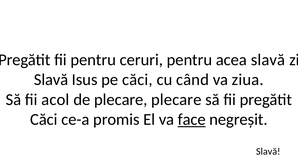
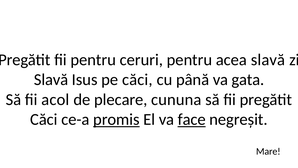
când: când -> până
ziua: ziua -> gata
plecare plecare: plecare -> cununa
promis underline: none -> present
Slavă at (268, 151): Slavă -> Mare
